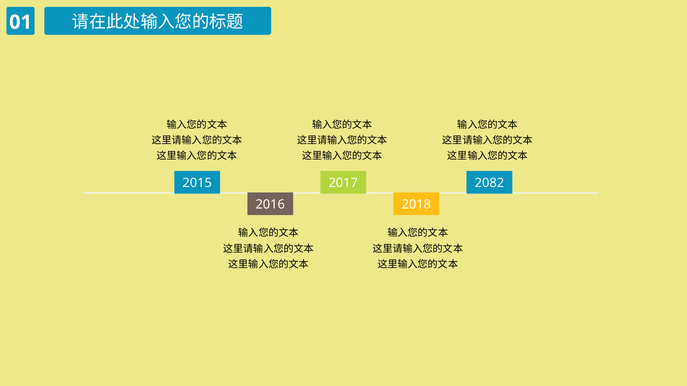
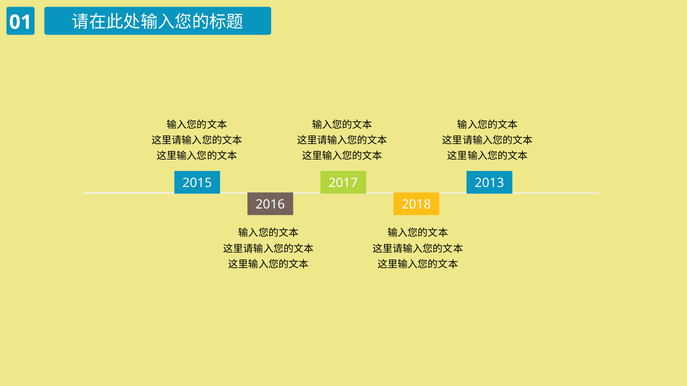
2082: 2082 -> 2013
